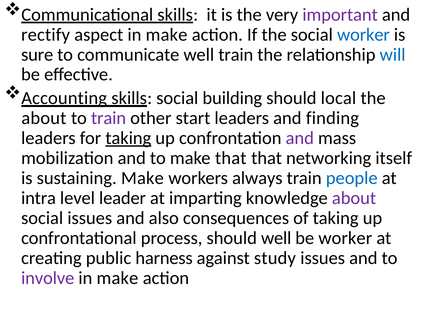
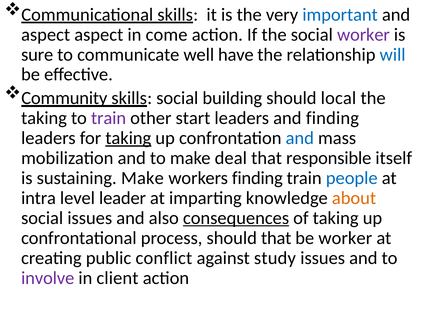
important colour: purple -> blue
rectify at (46, 35): rectify -> aspect
aspect in make: make -> come
worker at (363, 35) colour: blue -> purple
well train: train -> have
Accounting: Accounting -> Community
about at (44, 118): about -> taking
and at (300, 138) colour: purple -> blue
make that: that -> deal
networking: networking -> responsible
workers always: always -> finding
about at (354, 198) colour: purple -> orange
consequences underline: none -> present
should well: well -> that
harness: harness -> conflict
make at (117, 278): make -> client
